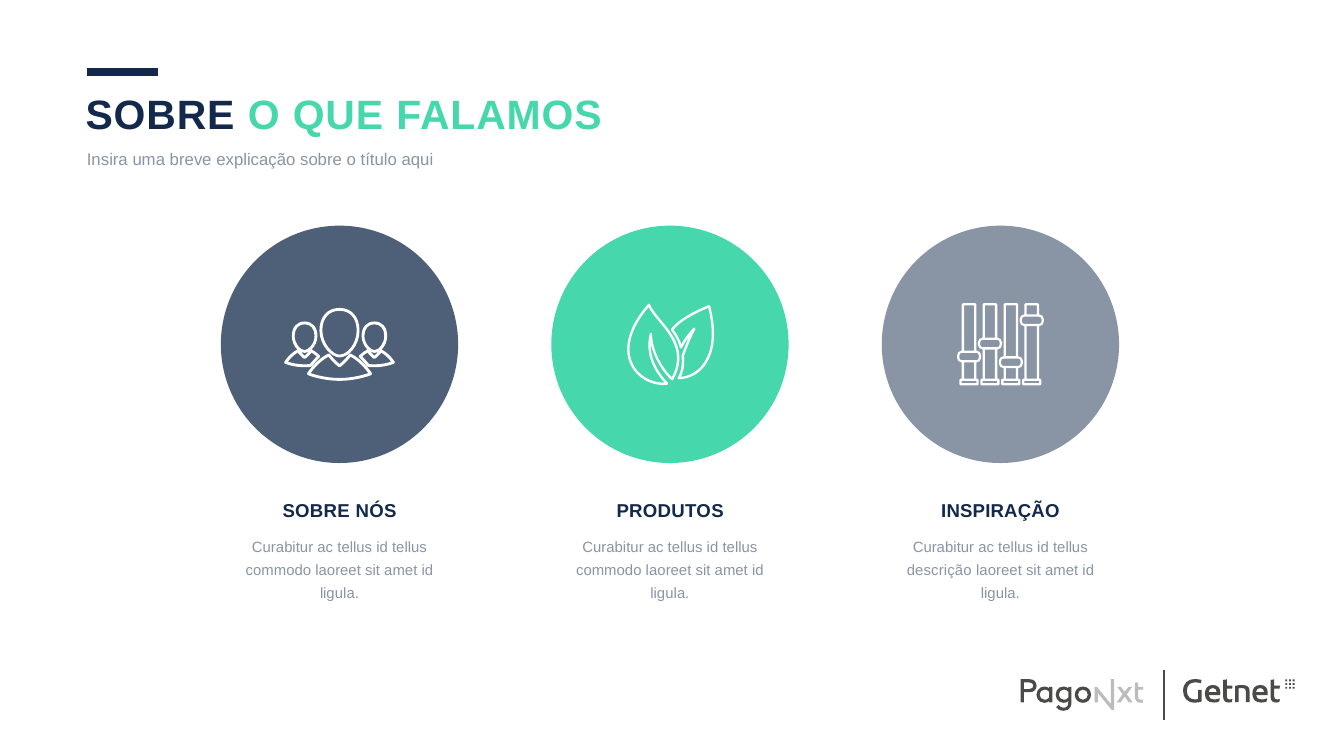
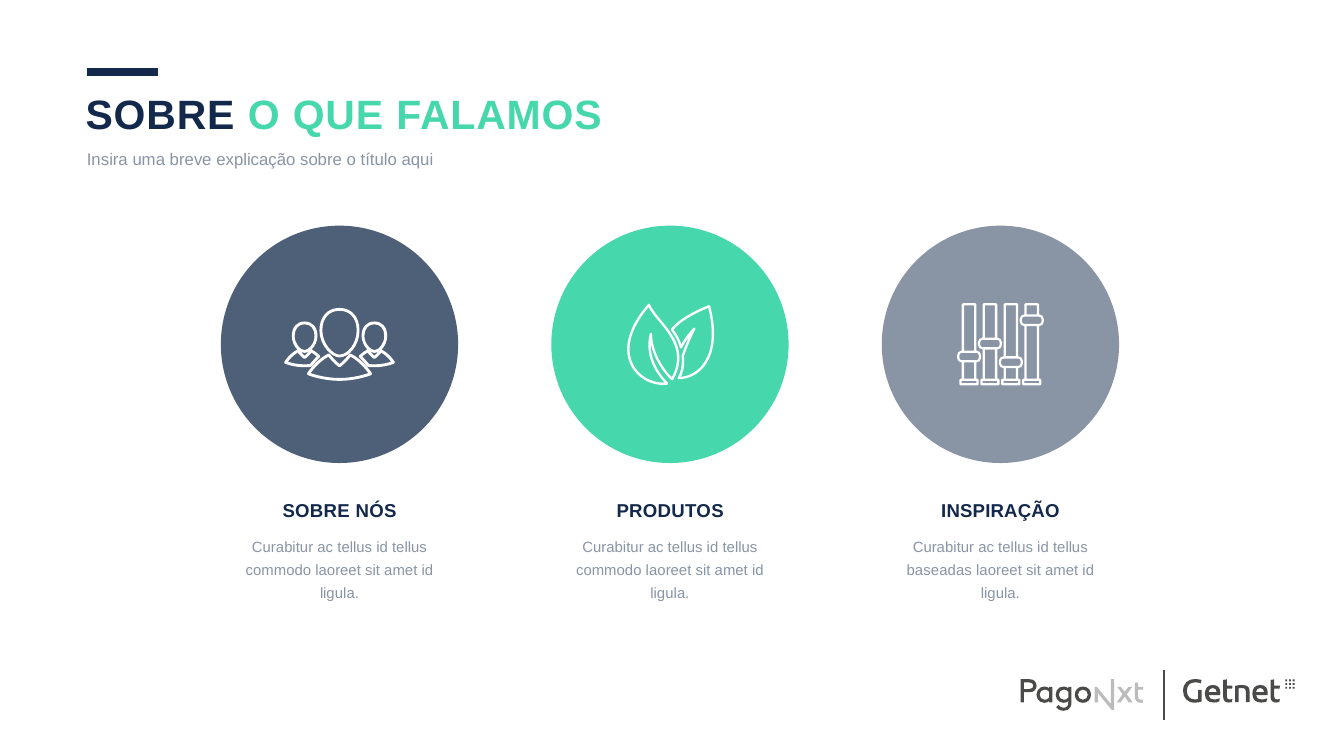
descrição: descrição -> baseadas
